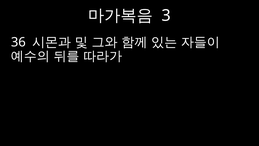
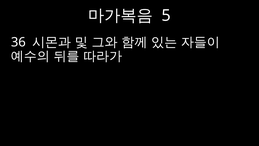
3: 3 -> 5
